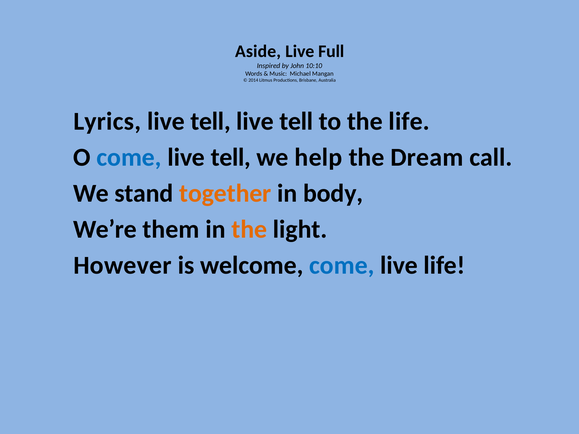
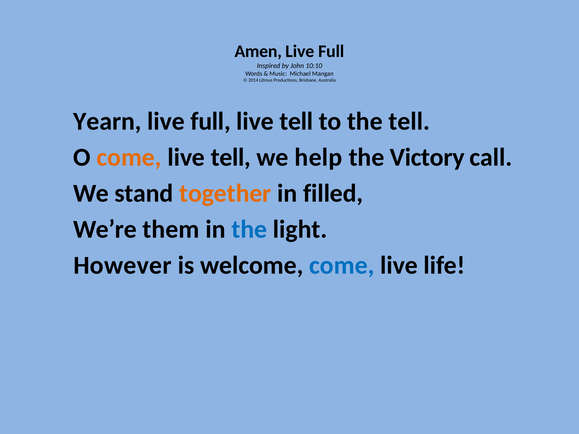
Aside: Aside -> Amen
Lyrics: Lyrics -> Yearn
tell at (211, 121): tell -> full
the life: life -> tell
come at (129, 158) colour: blue -> orange
Dream: Dream -> Victory
body: body -> filled
the at (249, 230) colour: orange -> blue
